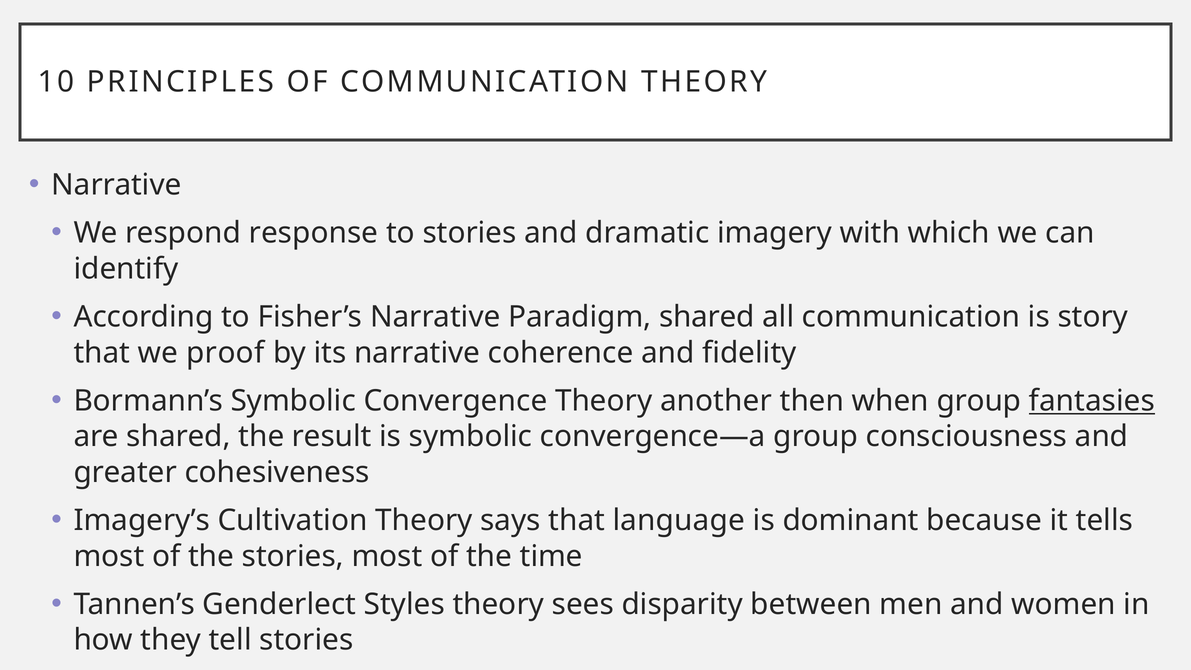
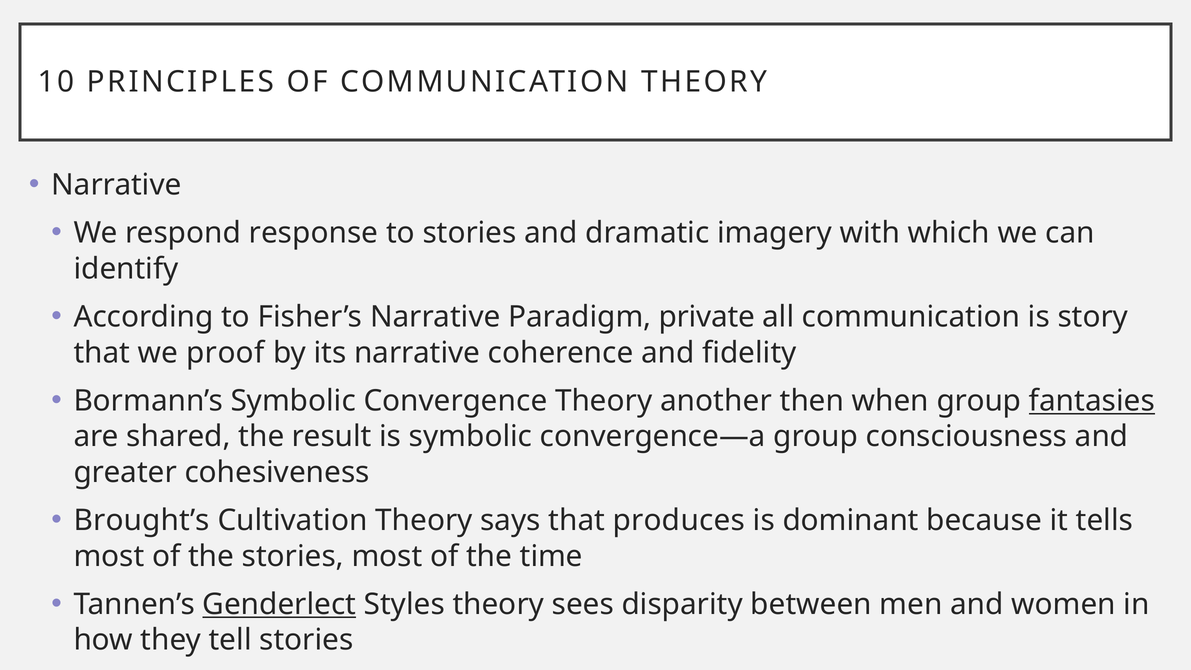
Paradigm shared: shared -> private
Imagery’s: Imagery’s -> Brought’s
language: language -> produces
Genderlect underline: none -> present
